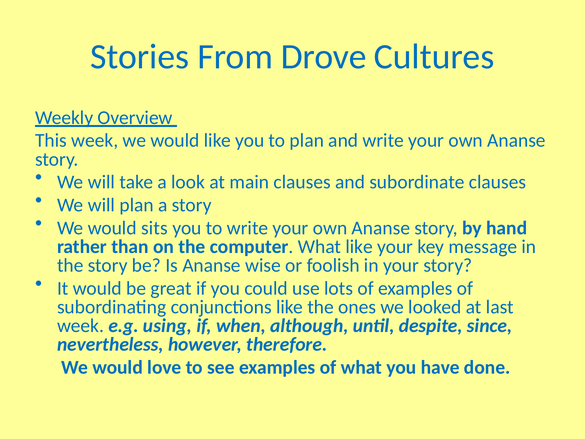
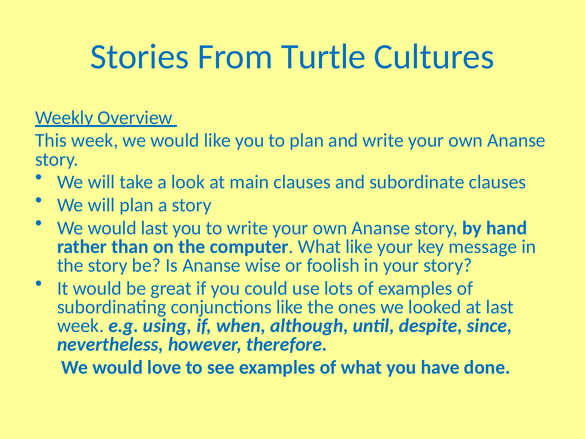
Drove: Drove -> Turtle
would sits: sits -> last
